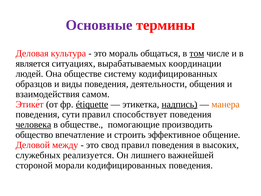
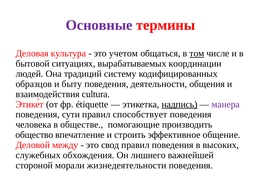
мораль: мораль -> учетом
является: является -> бытовой
Она обществе: обществе -> традиций
виды: виды -> быту
самом: самом -> cultura
étiquette underline: present -> none
манера colour: orange -> purple
человека underline: present -> none
реализуется: реализуется -> обхождения
морали кодифицированных: кодифицированных -> жизнедеятельности
